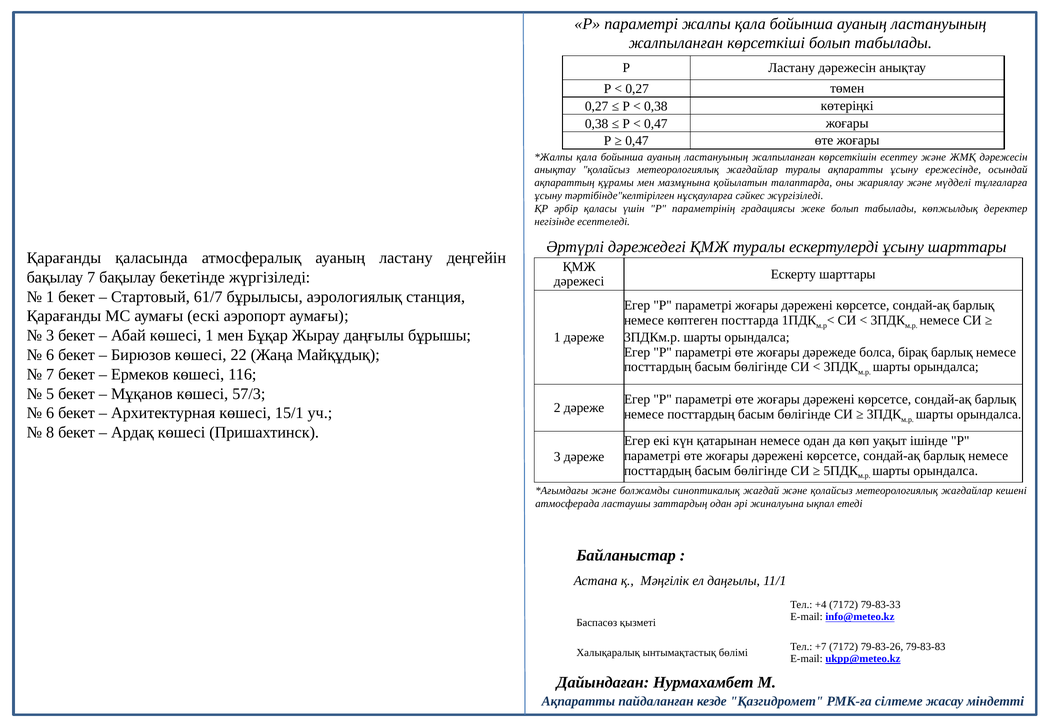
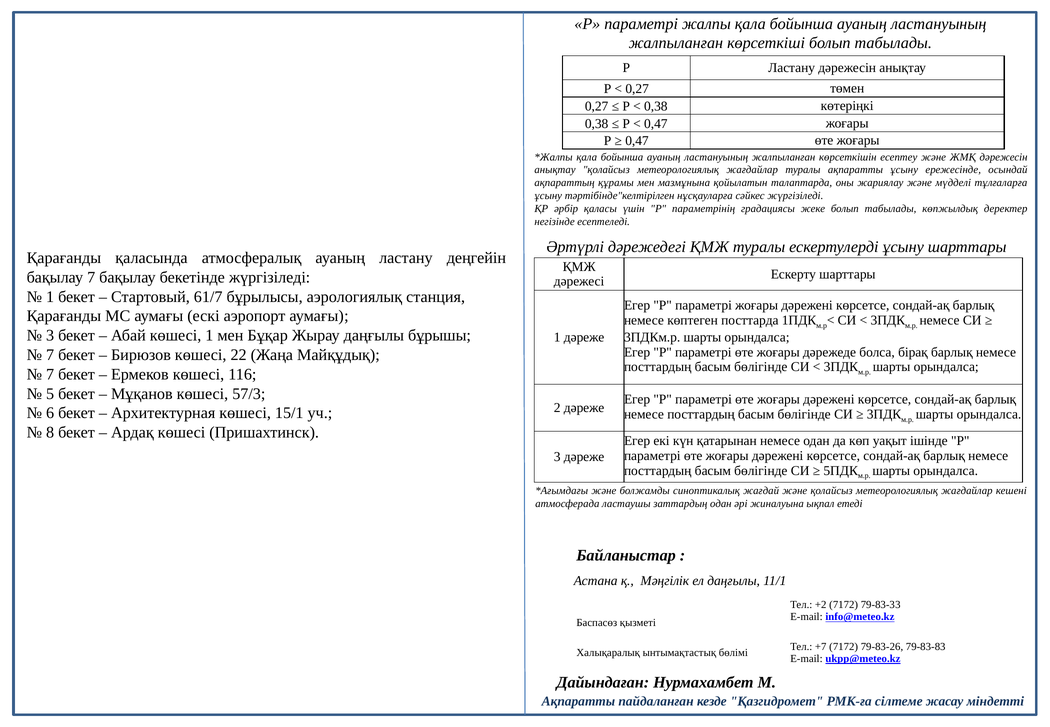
6 at (50, 355): 6 -> 7
+4: +4 -> +2
